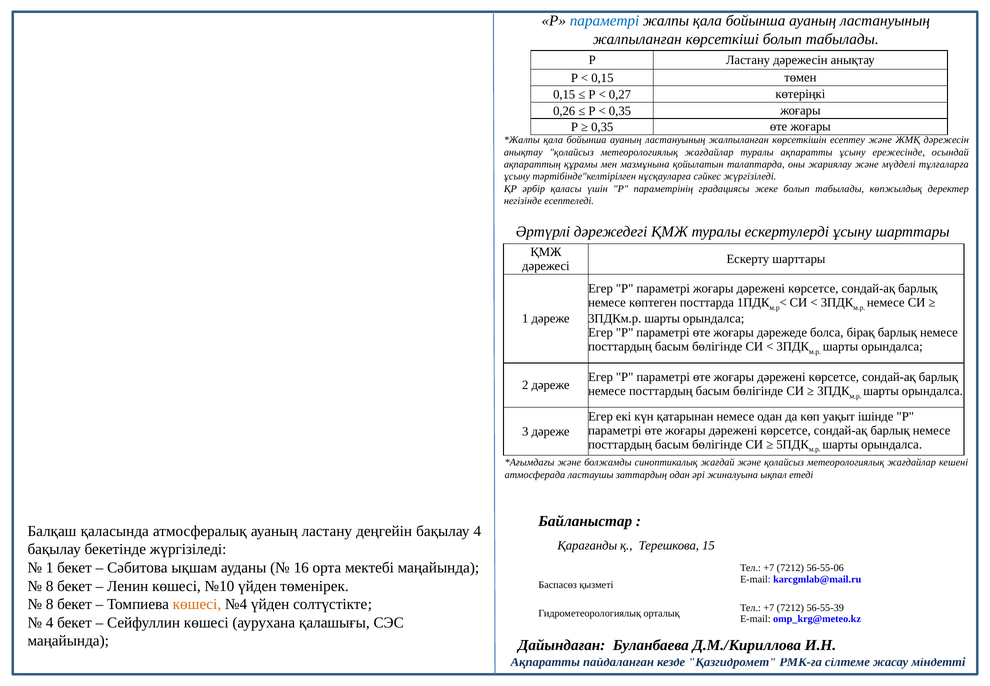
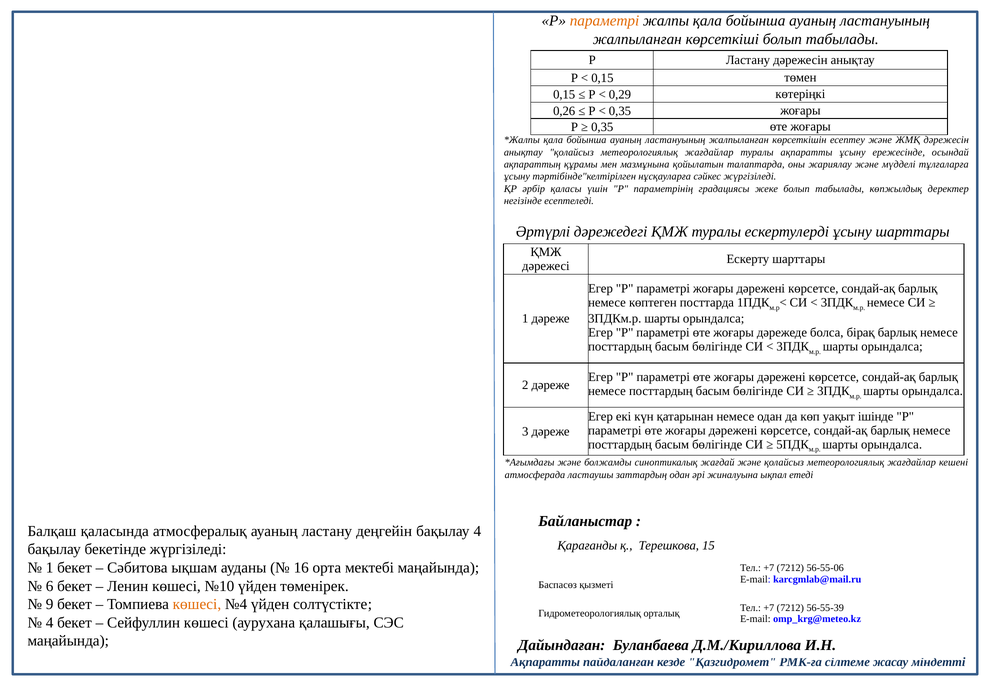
параметрі at (605, 21) colour: blue -> orange
0,27: 0,27 -> 0,29
8 at (50, 585): 8 -> 6
8 at (50, 604): 8 -> 9
